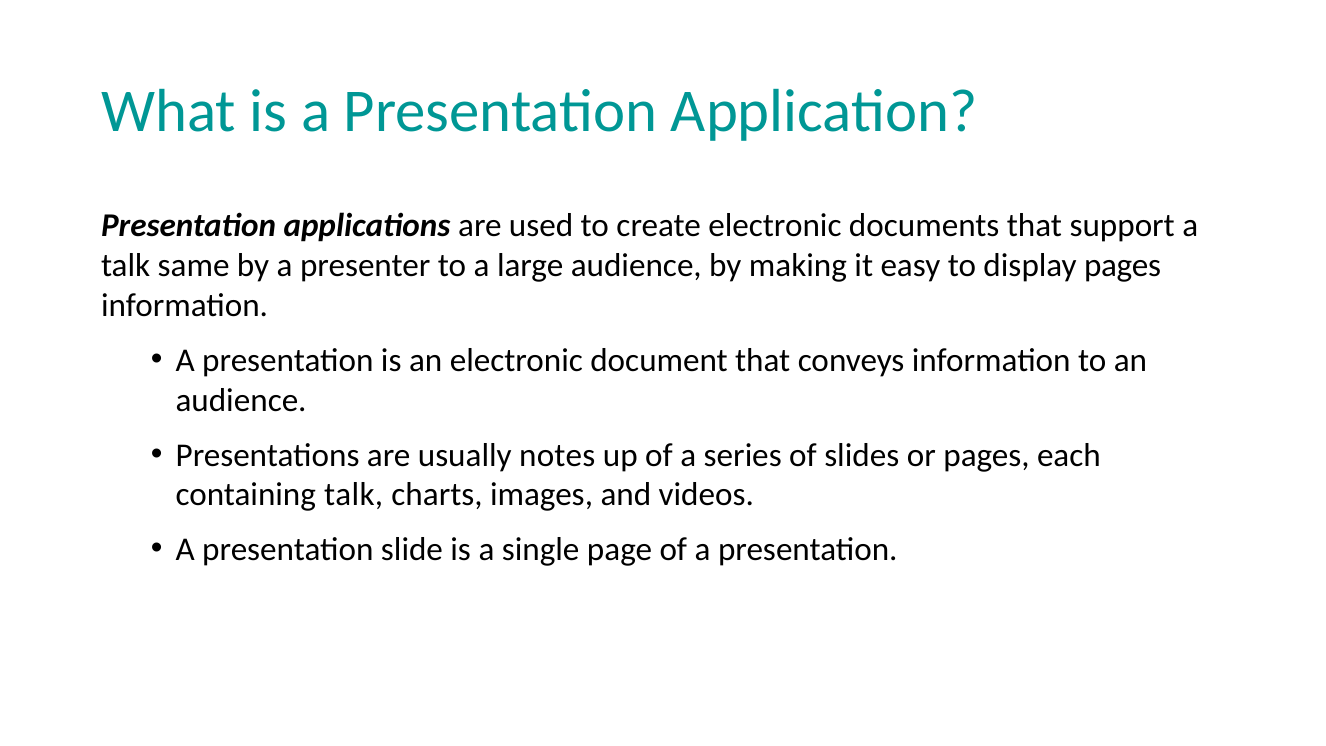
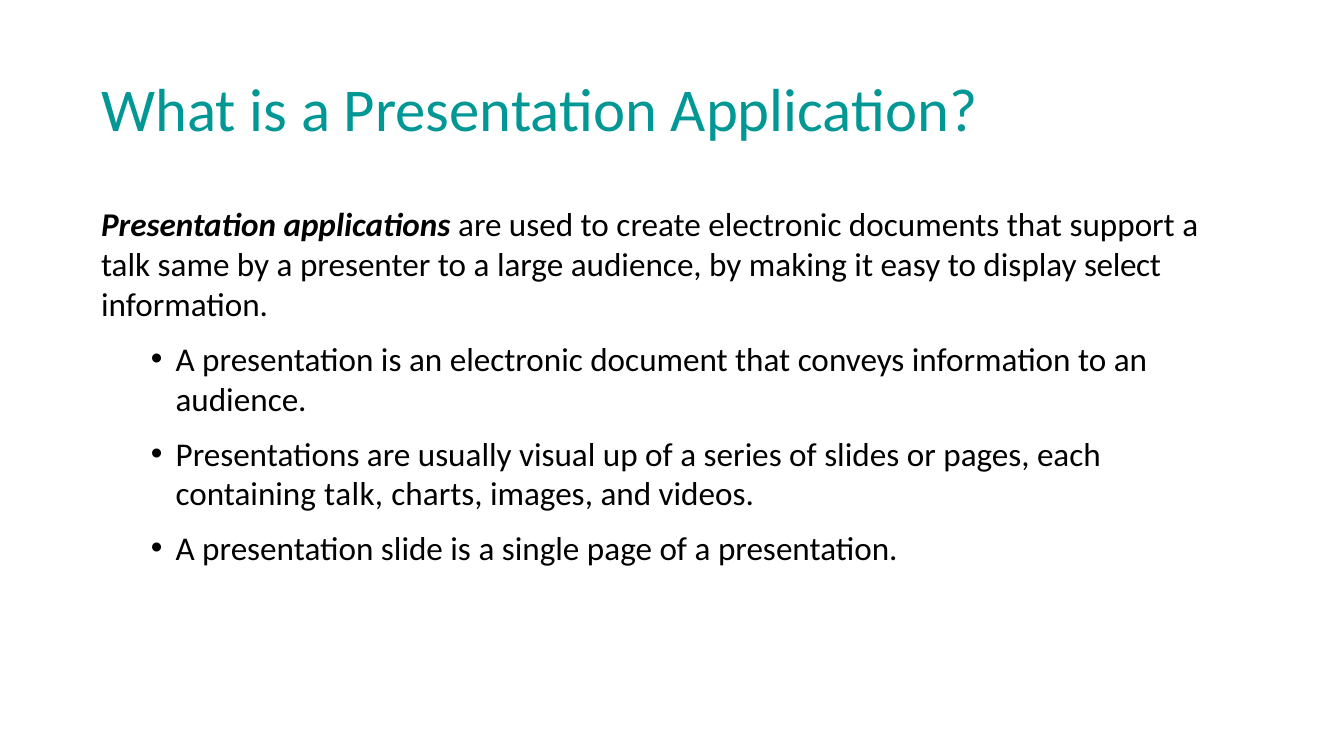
display pages: pages -> select
notes: notes -> visual
